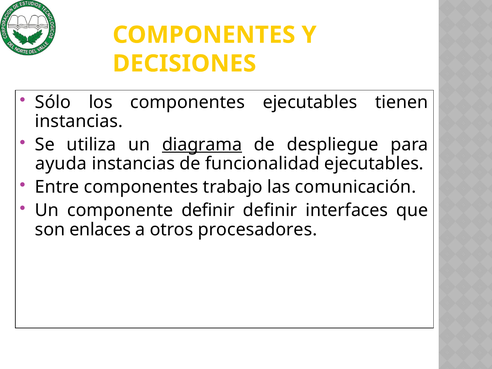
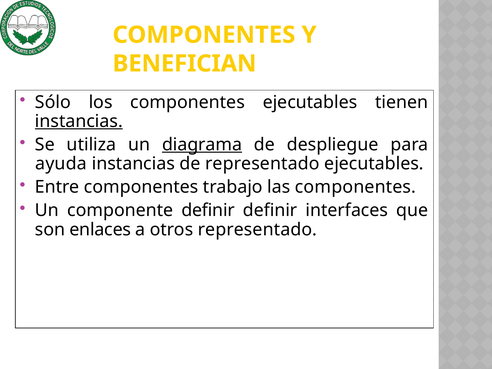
DECISIONES: DECISIONES -> BENEFICIAN
instancias at (79, 121) underline: none -> present
de funcionalidad: funcionalidad -> representado
las comunicación: comunicación -> componentes
otros procesadores: procesadores -> representado
